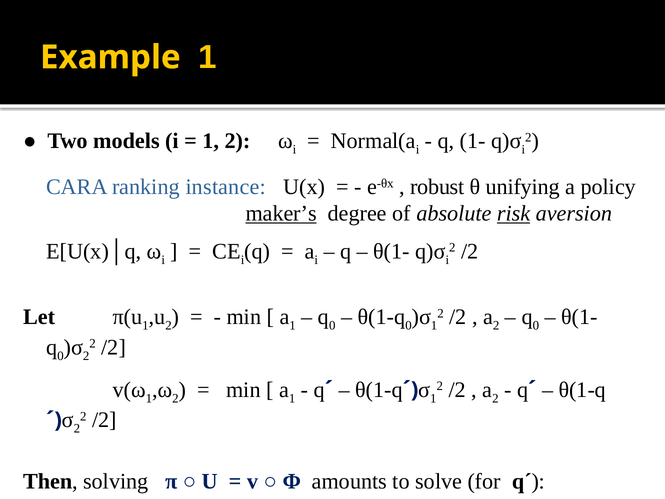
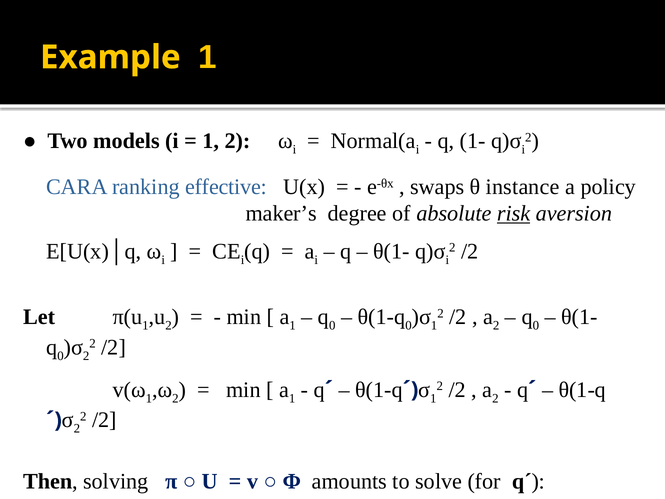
instance: instance -> effective
robust: robust -> swaps
unifying: unifying -> instance
maker’s underline: present -> none
